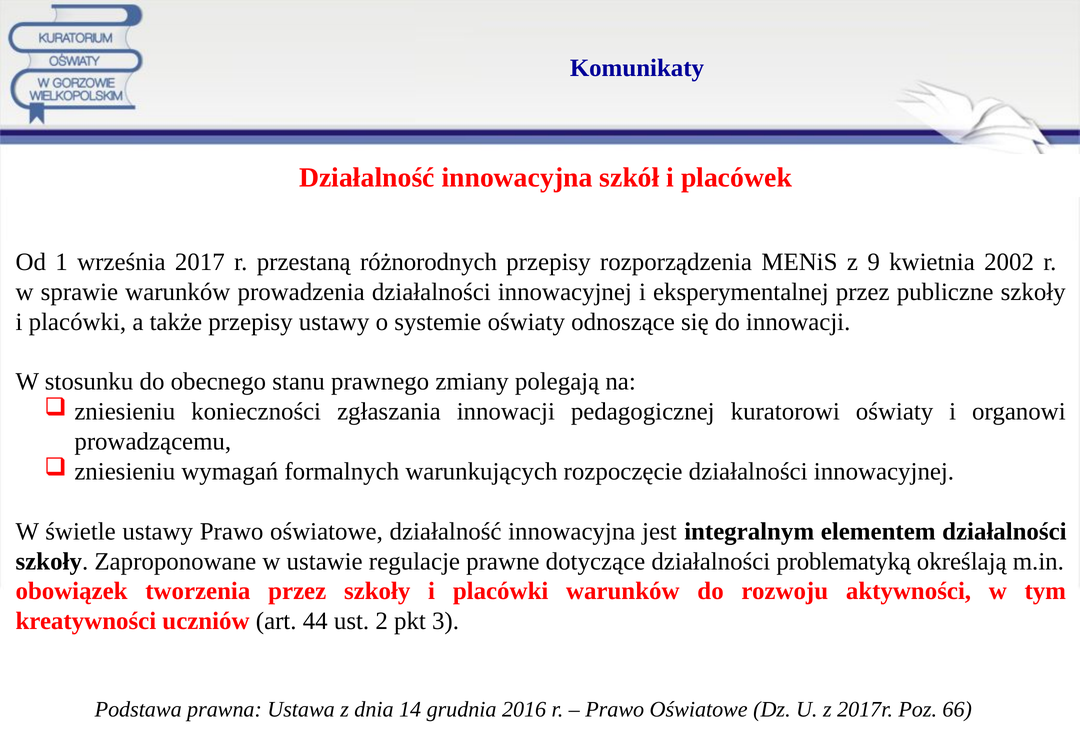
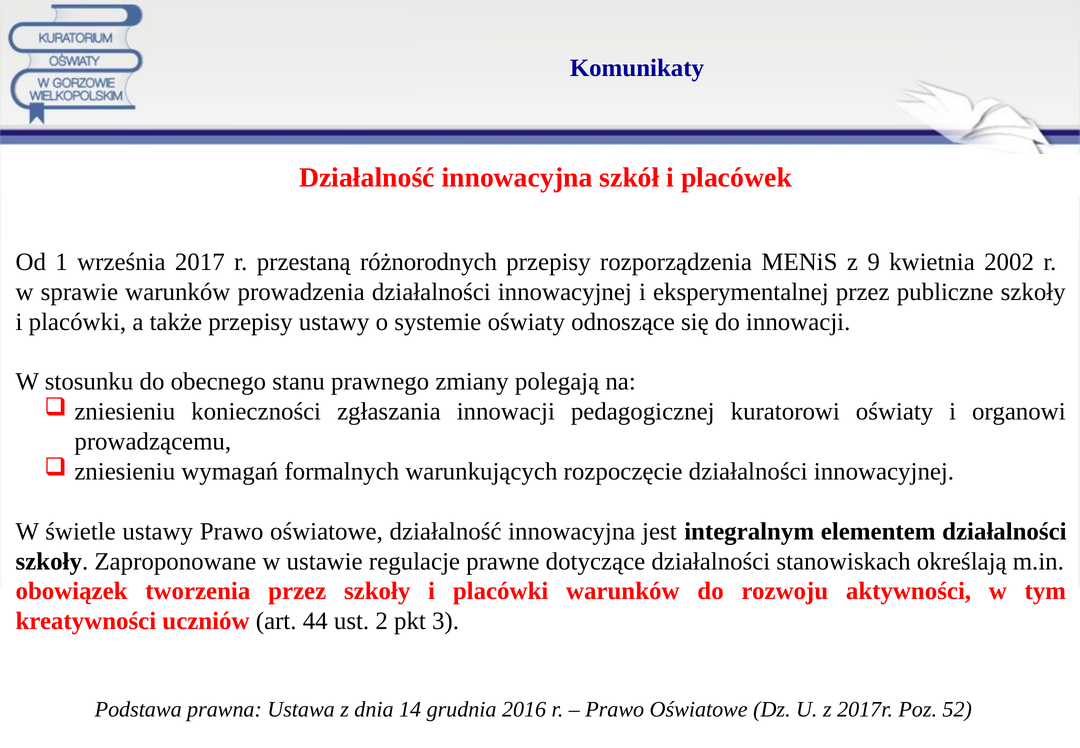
problematyką: problematyką -> stanowiskach
66: 66 -> 52
